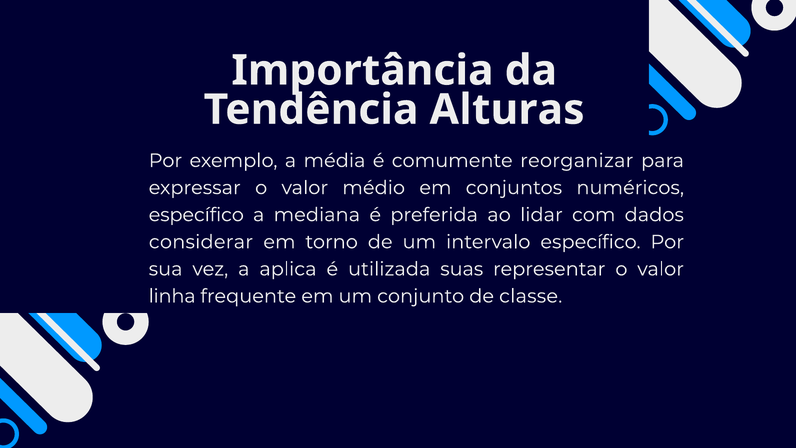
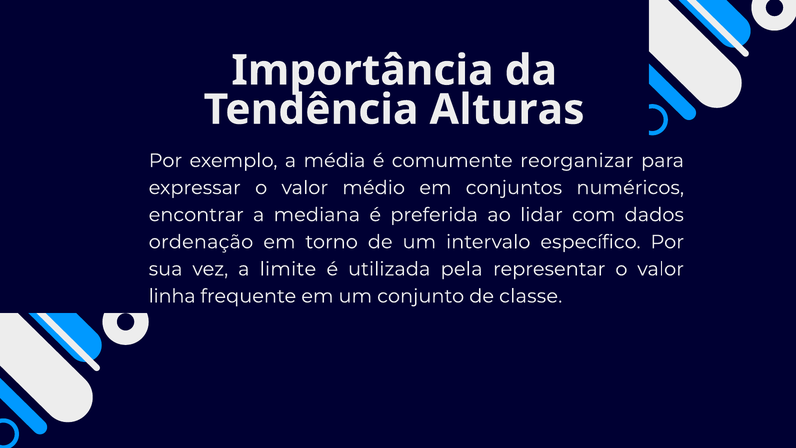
específico at (196, 215): específico -> encontrar
considerar: considerar -> ordenação
aplica: aplica -> limite
suas: suas -> pela
